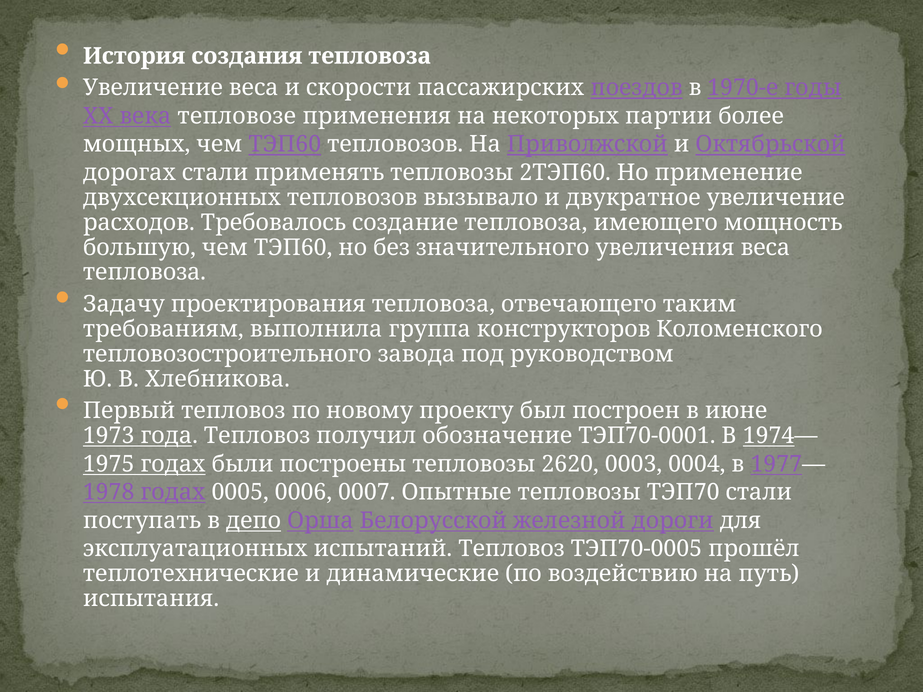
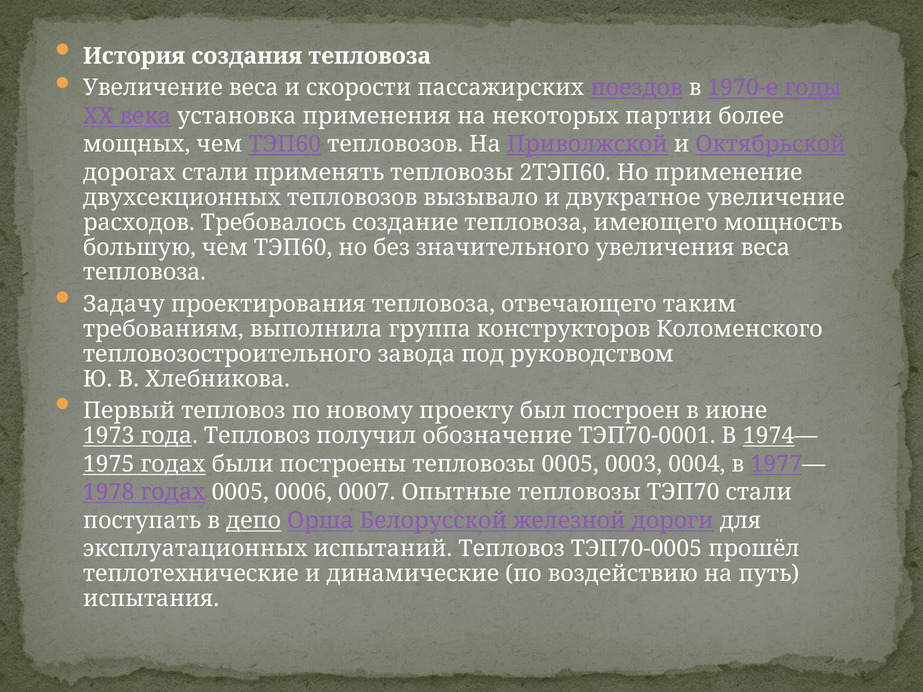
тепловозе: тепловозе -> установка
тепловозы 2620: 2620 -> 0005
